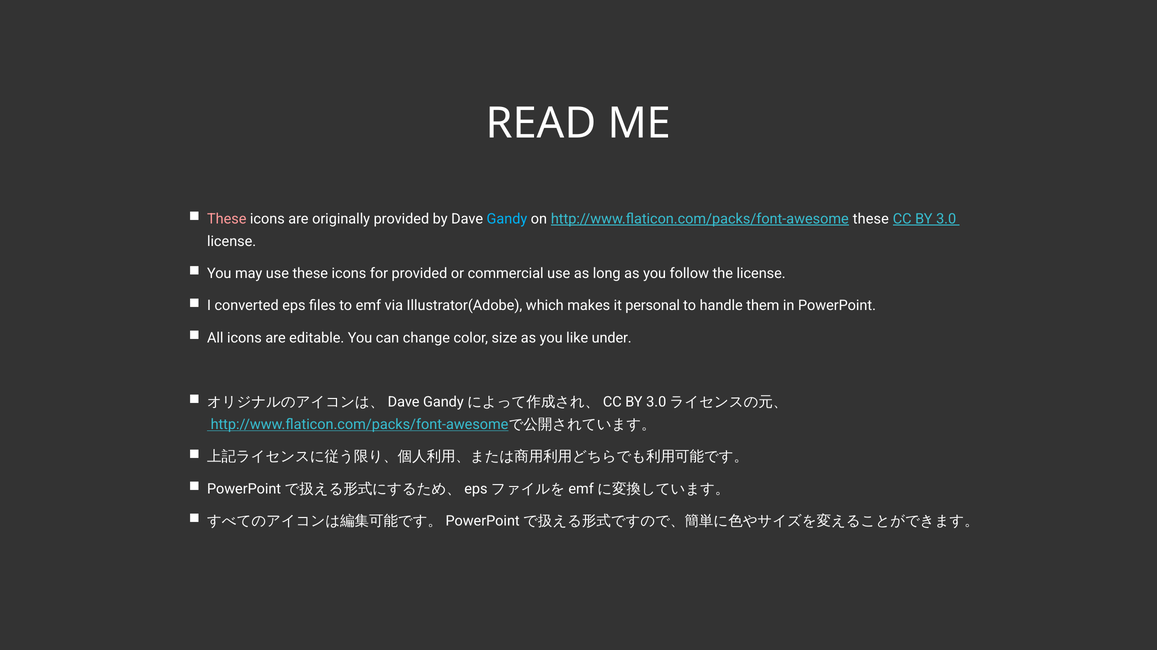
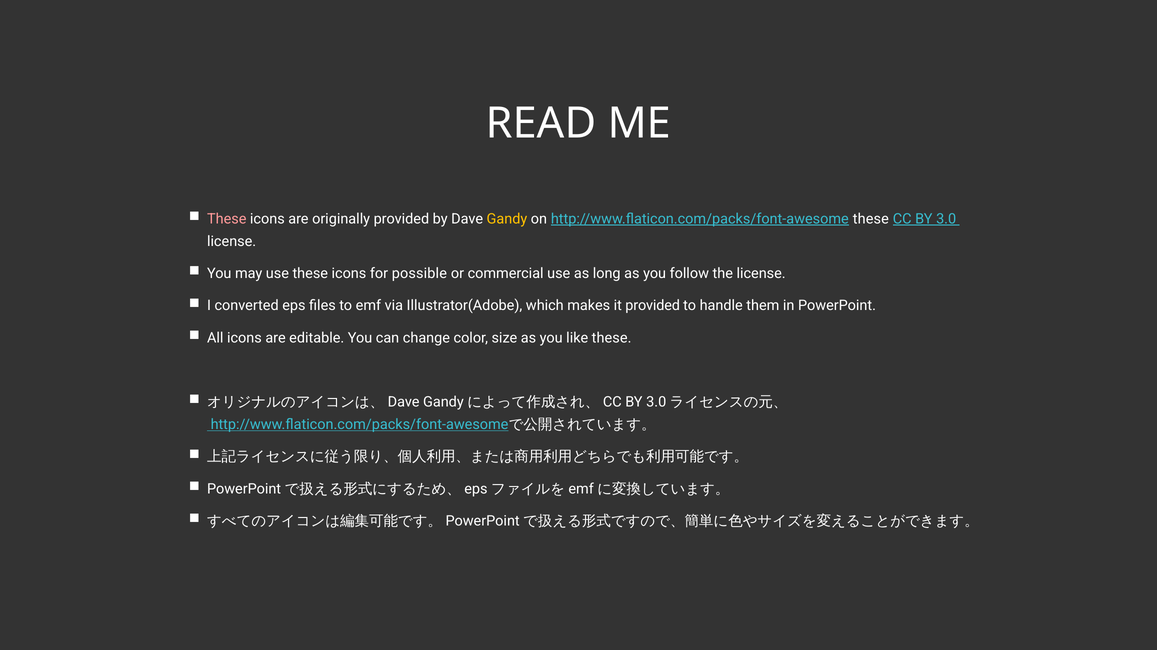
Gandy colour: light blue -> yellow
for provided: provided -> possible
it personal: personal -> provided
like under: under -> these
